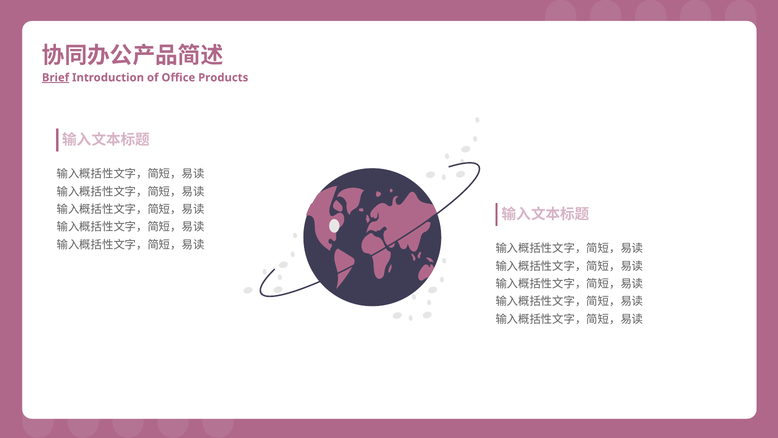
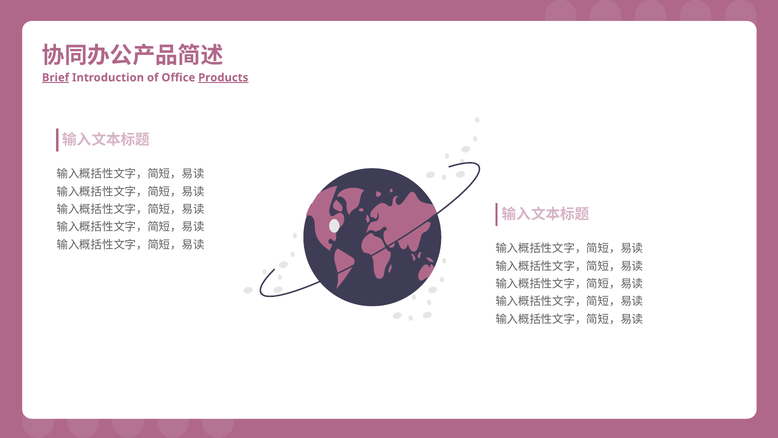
Products underline: none -> present
